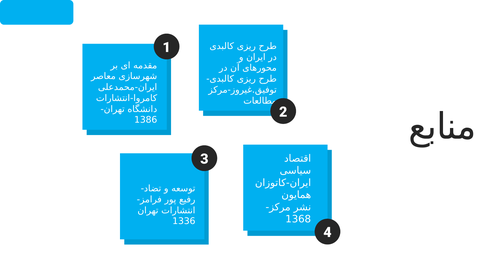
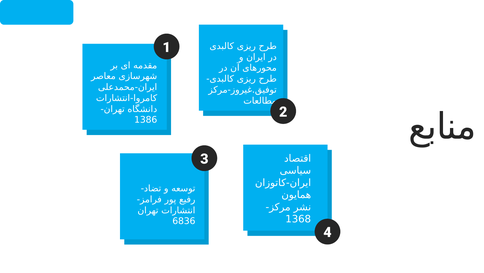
1336: 1336 -> 6836
